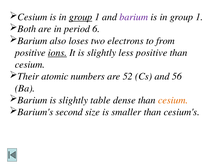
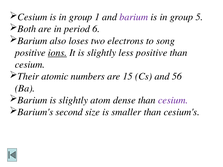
group at (81, 17) underline: present -> none
1 at (199, 17): 1 -> 5
from: from -> song
52: 52 -> 15
table: table -> atom
cesium at (173, 100) colour: orange -> purple
